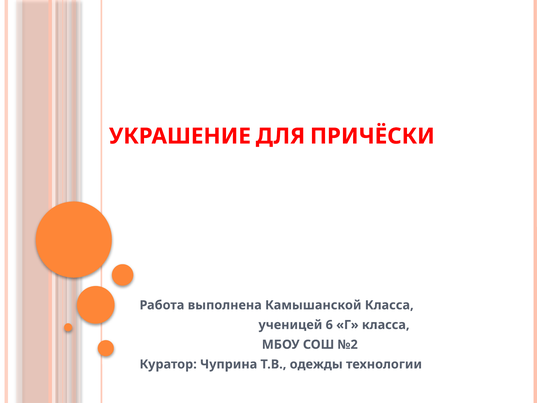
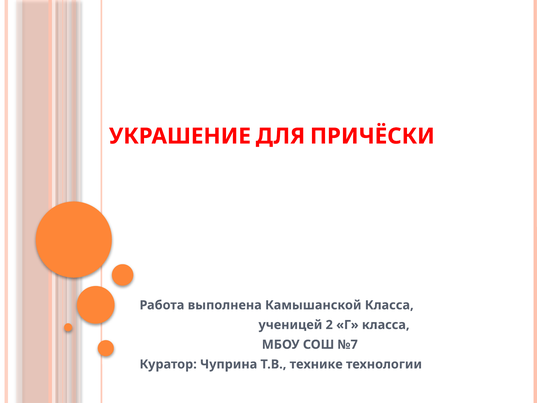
6: 6 -> 2
№2: №2 -> №7
одежды: одежды -> технике
